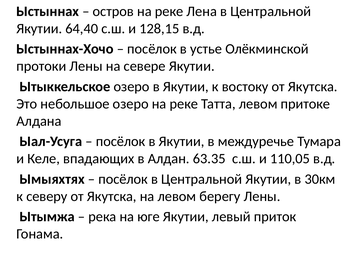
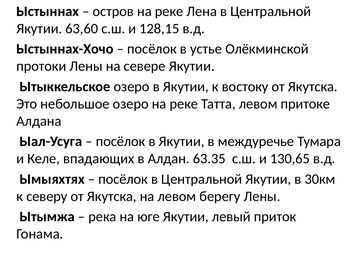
64,40: 64,40 -> 63,60
110,05: 110,05 -> 130,65
